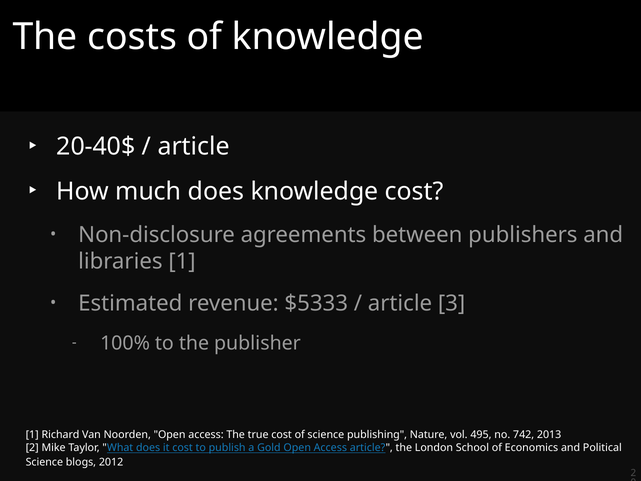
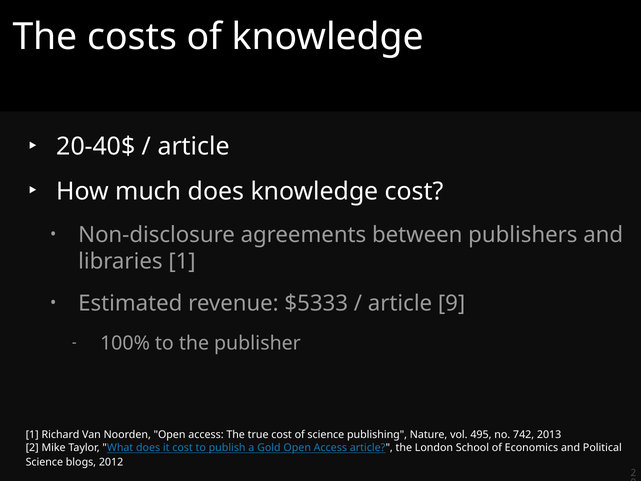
3: 3 -> 9
